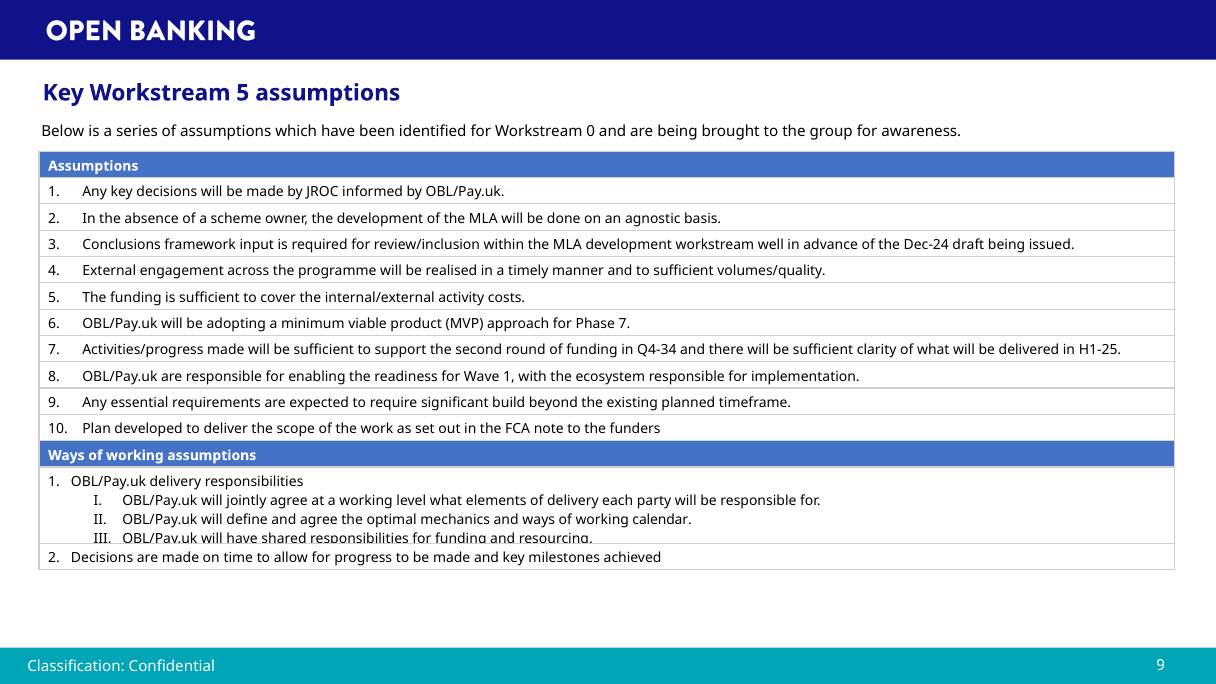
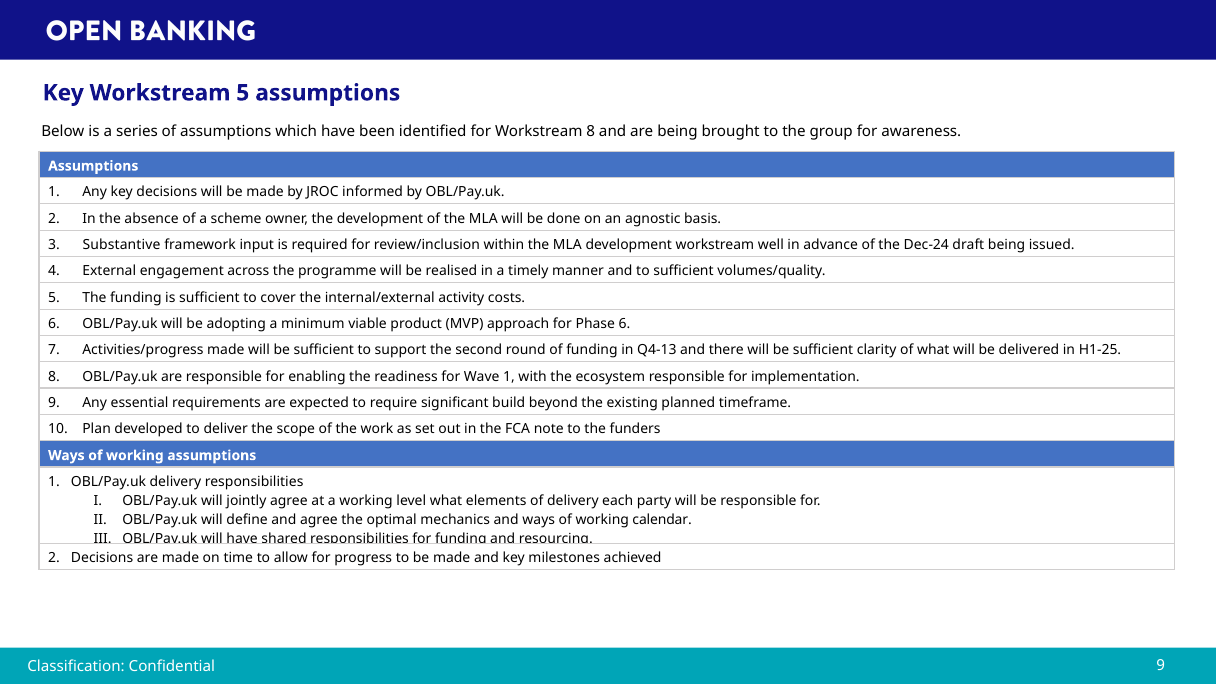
Workstream 0: 0 -> 8
Conclusions: Conclusions -> Substantive
Phase 7: 7 -> 6
Q4-34: Q4-34 -> Q4-13
